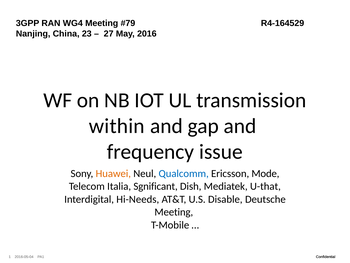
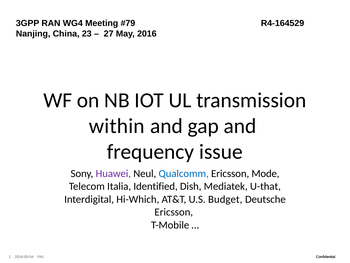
Huawei colour: orange -> purple
Sgnificant: Sgnificant -> Identified
Hi-Needs: Hi-Needs -> Hi-Which
Disable: Disable -> Budget
Meeting at (174, 212): Meeting -> Ericsson
